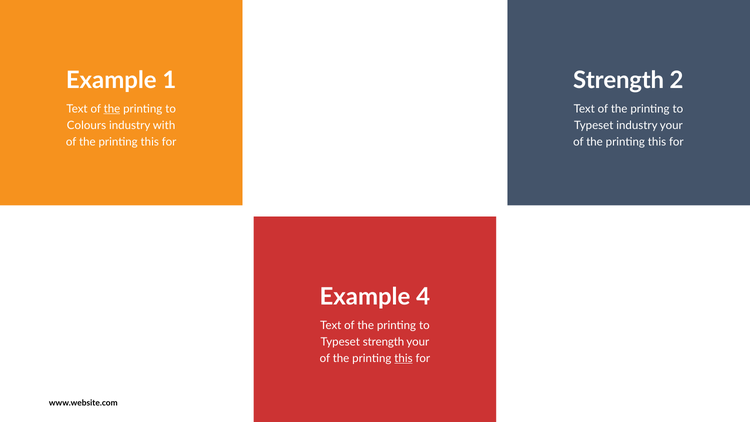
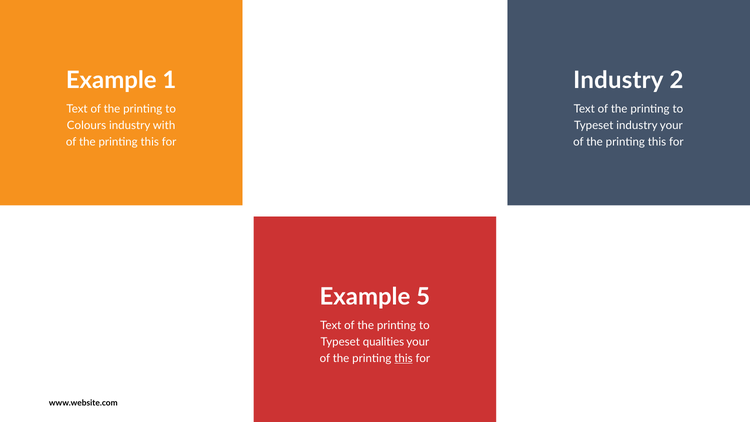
Strength at (619, 80): Strength -> Industry
the at (112, 109) underline: present -> none
Example 4: 4 -> 5
Typeset strength: strength -> qualities
